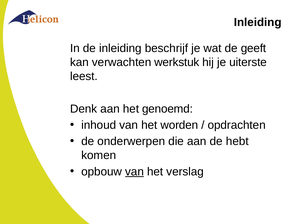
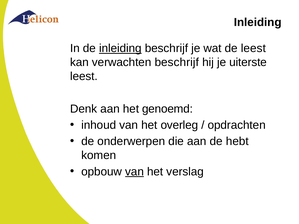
inleiding at (120, 48) underline: none -> present
de geeft: geeft -> leest
verwachten werkstuk: werkstuk -> beschrijf
worden: worden -> overleg
